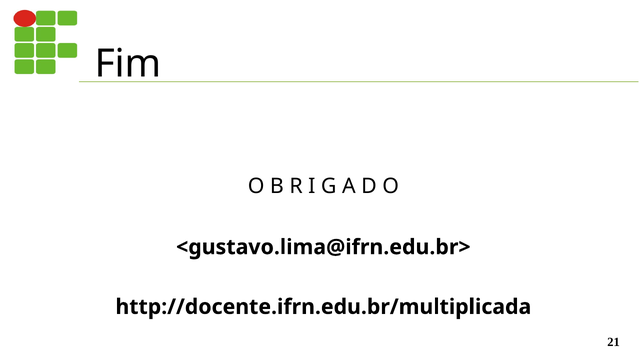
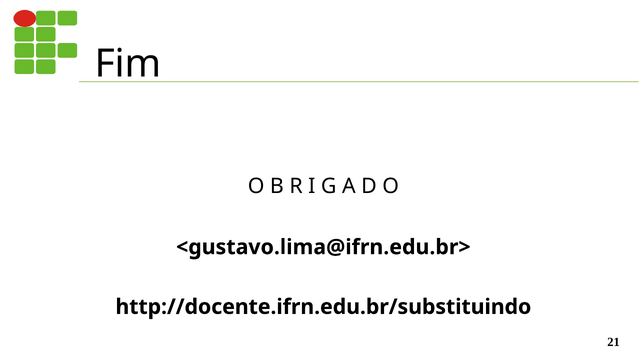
http://docente.ifrn.edu.br/multiplicada: http://docente.ifrn.edu.br/multiplicada -> http://docente.ifrn.edu.br/substituindo
